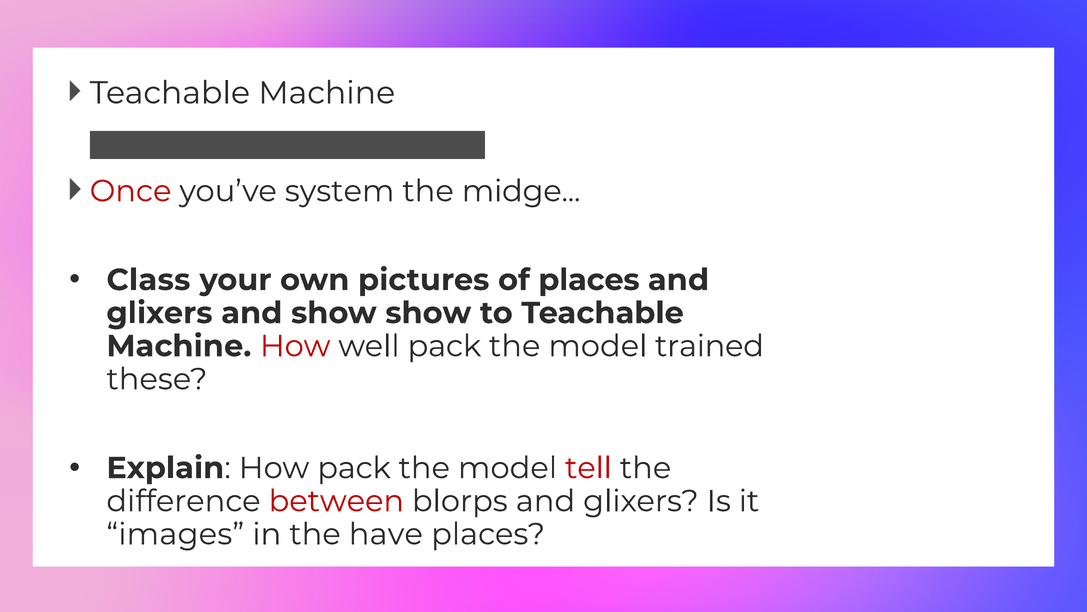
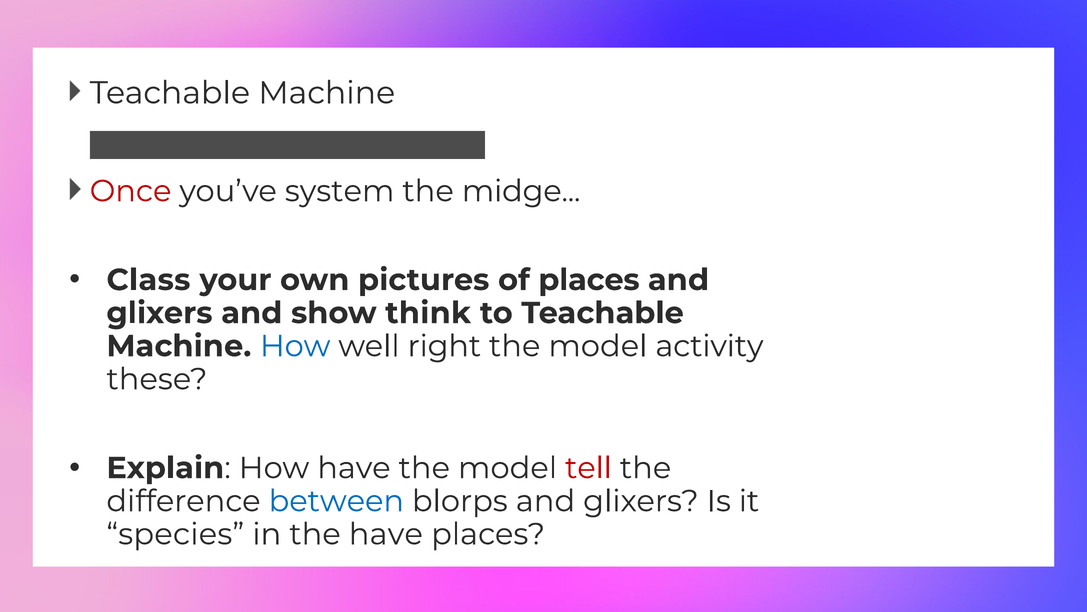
show show: show -> think
How at (295, 346) colour: red -> blue
well pack: pack -> right
trained: trained -> activity
How pack: pack -> have
between colour: red -> blue
images: images -> species
